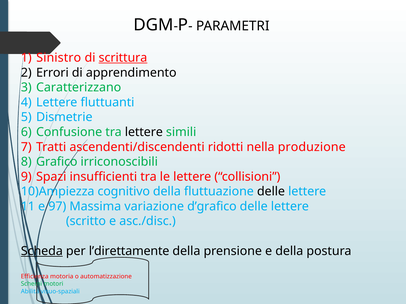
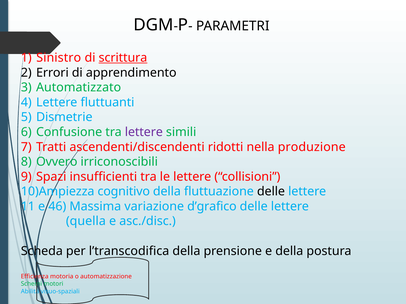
Caratterizzano: Caratterizzano -> Automatizzato
lettere at (144, 132) colour: black -> purple
Grafico: Grafico -> Ovvero
97: 97 -> 46
scritto: scritto -> quella
Scheda underline: present -> none
l’direttamente: l’direttamente -> l’transcodifica
